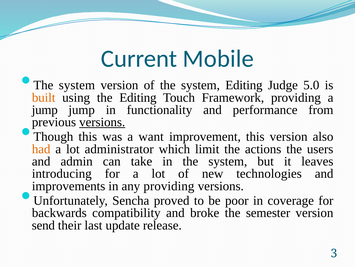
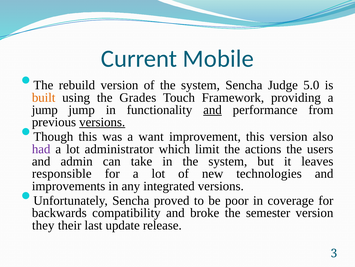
system at (77, 85): system -> rebuild
system Editing: Editing -> Sencha
the Editing: Editing -> Grades
and at (212, 110) underline: none -> present
had colour: orange -> purple
introducing: introducing -> responsible
any providing: providing -> integrated
send: send -> they
